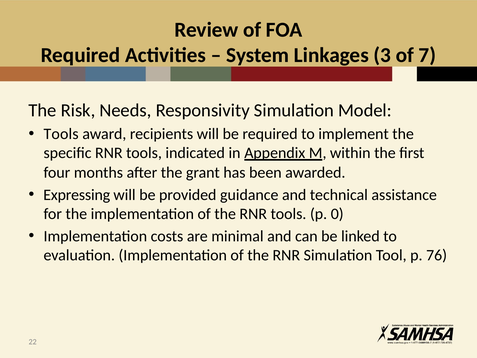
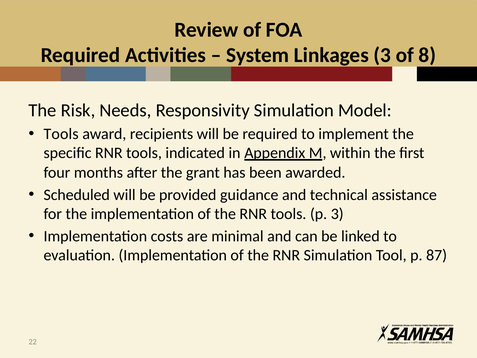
7: 7 -> 8
Expressing: Expressing -> Scheduled
p 0: 0 -> 3
76: 76 -> 87
